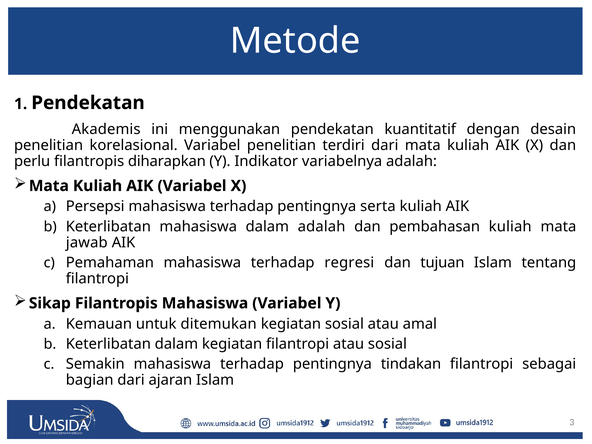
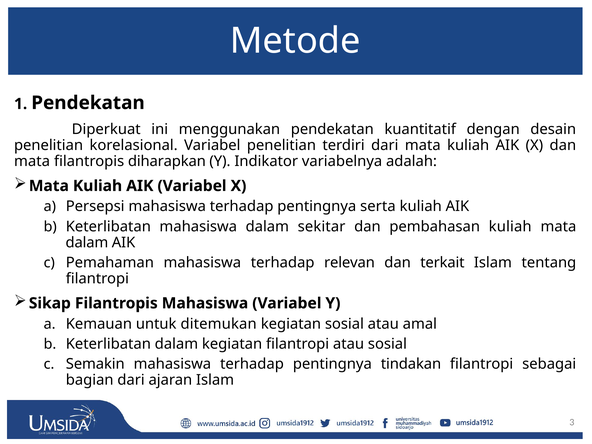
Akademis: Akademis -> Diperkuat
perlu at (32, 161): perlu -> mata
dalam adalah: adalah -> sekitar
jawab at (87, 243): jawab -> dalam
regresi: regresi -> relevan
tujuan: tujuan -> terkait
